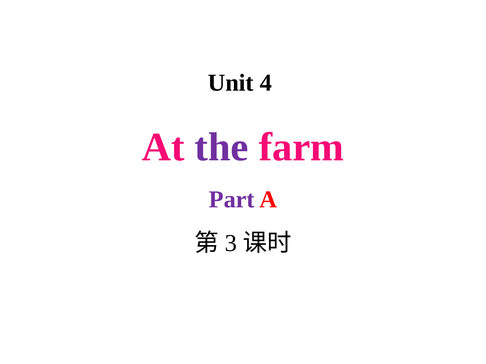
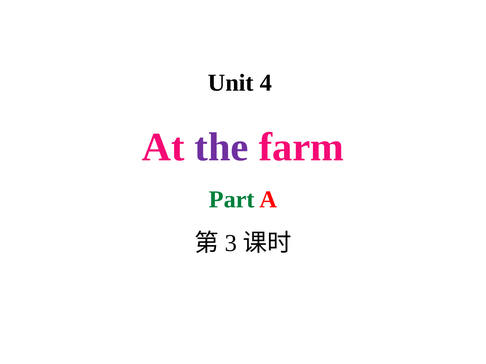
Part colour: purple -> green
